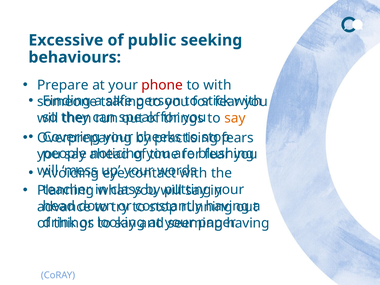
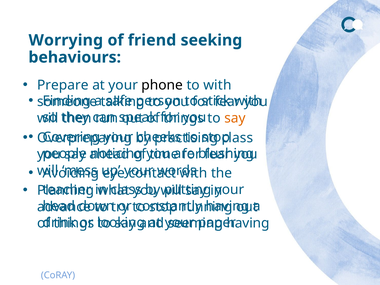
Excessive: Excessive -> Worrying
public: public -> friend
phone colour: red -> black
fears at (238, 138): fears -> class
